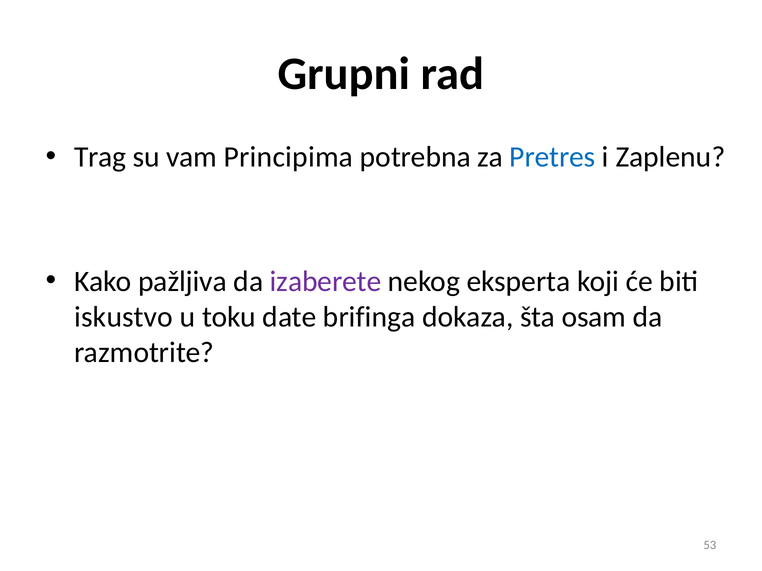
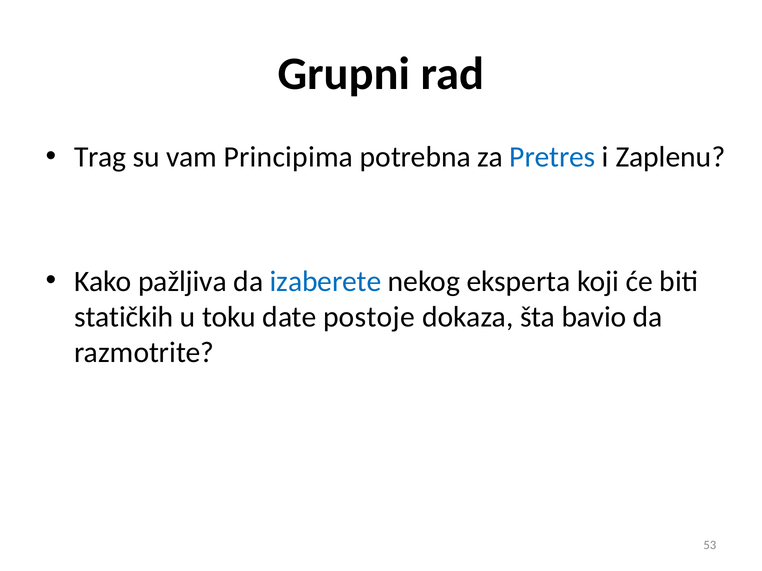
izaberete colour: purple -> blue
iskustvo: iskustvo -> statičkih
brifinga: brifinga -> postoje
osam: osam -> bavio
